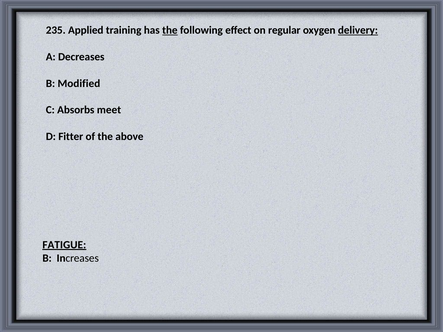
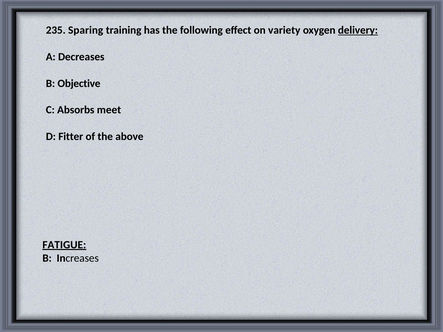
Applied: Applied -> Sparing
the at (170, 30) underline: present -> none
regular: regular -> variety
Modified: Modified -> Objective
